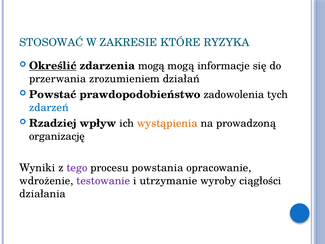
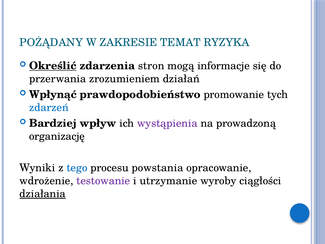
STOSOWAĆ: STOSOWAĆ -> POŻĄDANY
KTÓRE: KTÓRE -> TEMAT
zdarzenia mogą: mogą -> stron
Powstać: Powstać -> Wpłynąć
zadowolenia: zadowolenia -> promowanie
Rzadziej: Rzadziej -> Bardziej
wystąpienia colour: orange -> purple
tego colour: purple -> blue
działania underline: none -> present
